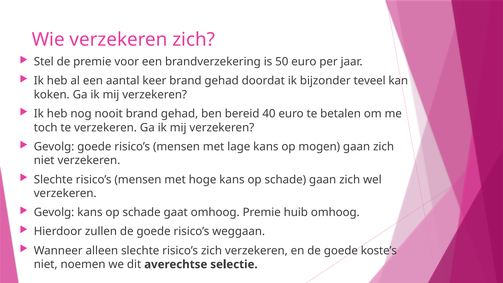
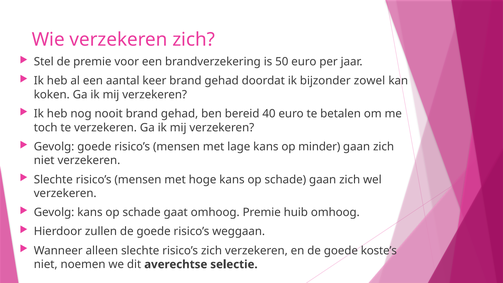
teveel: teveel -> zowel
mogen: mogen -> minder
